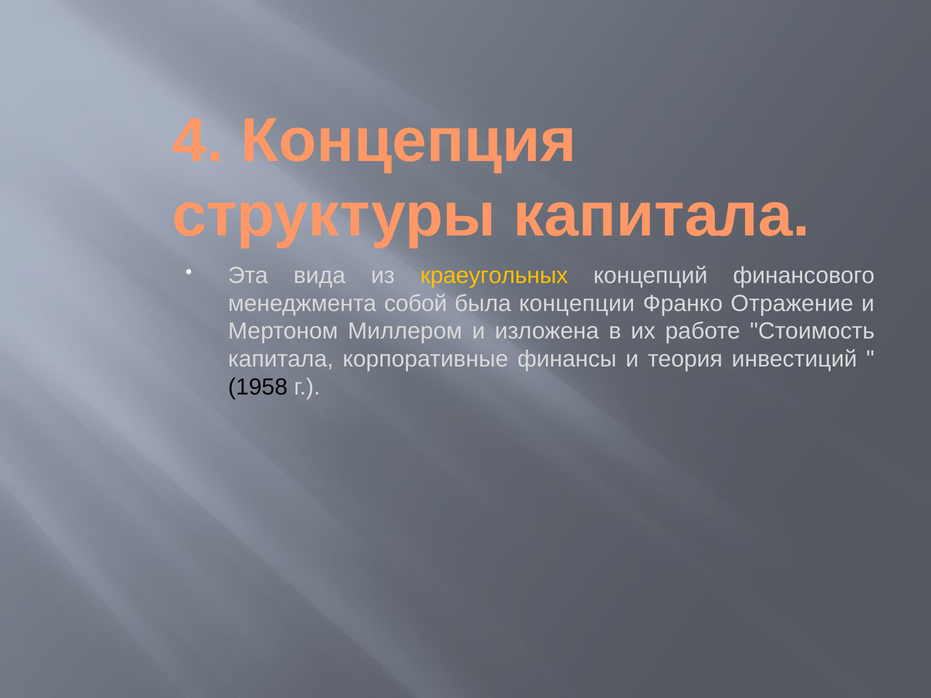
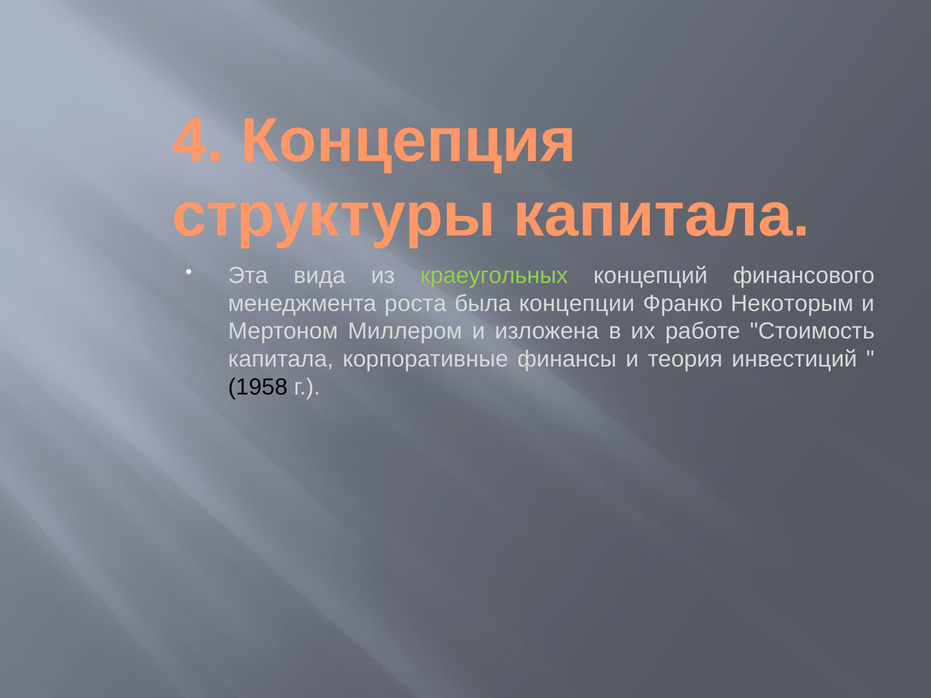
краеугольных colour: yellow -> light green
собой: собой -> роста
Отражение: Отражение -> Некоторым
